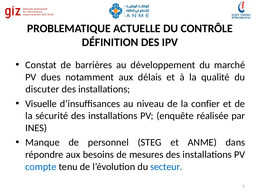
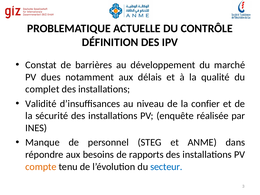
discuter: discuter -> complet
Visuelle: Visuelle -> Validité
mesures: mesures -> rapports
compte colour: blue -> orange
